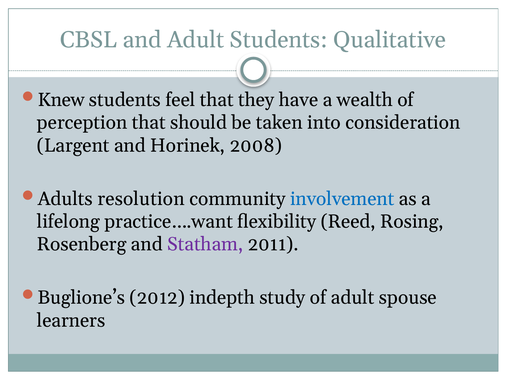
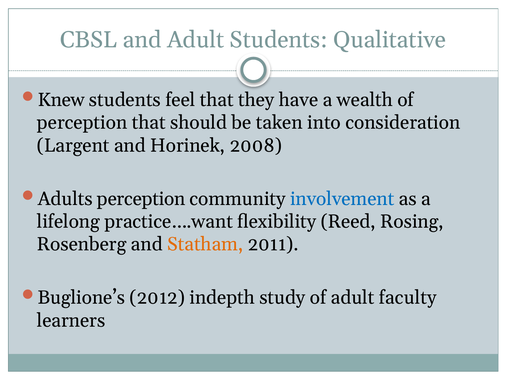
Adults resolution: resolution -> perception
Statham colour: purple -> orange
spouse: spouse -> faculty
